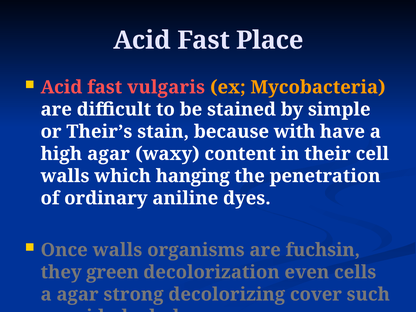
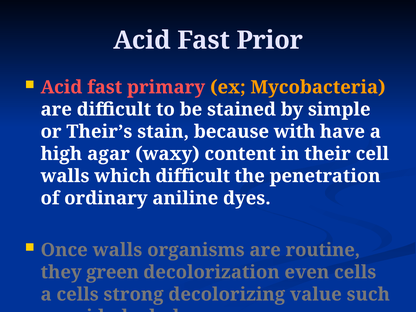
Place: Place -> Prior
vulgaris: vulgaris -> primary
which hanging: hanging -> difficult
fuchsin: fuchsin -> routine
a agar: agar -> cells
cover: cover -> value
